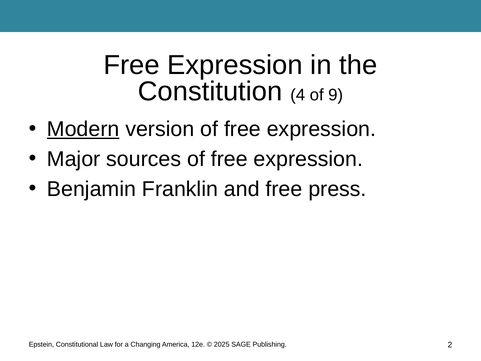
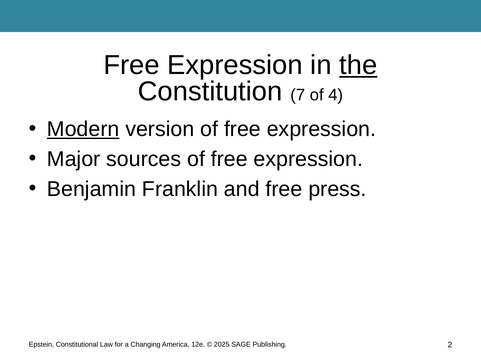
the underline: none -> present
4: 4 -> 7
9: 9 -> 4
